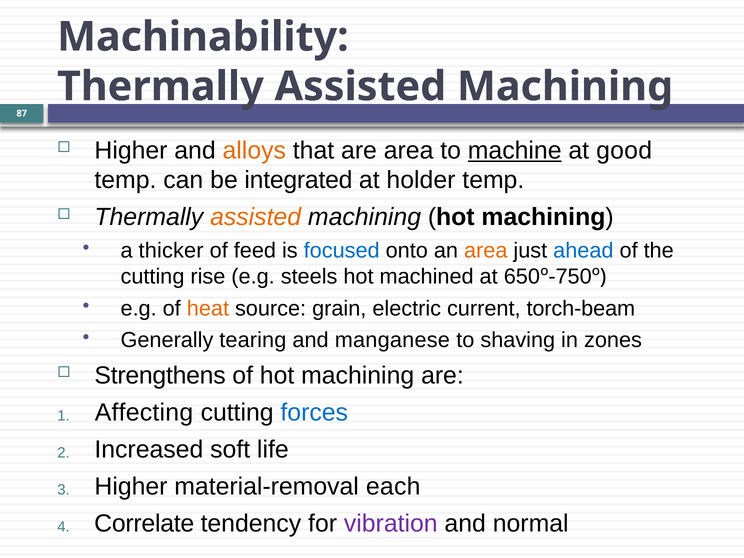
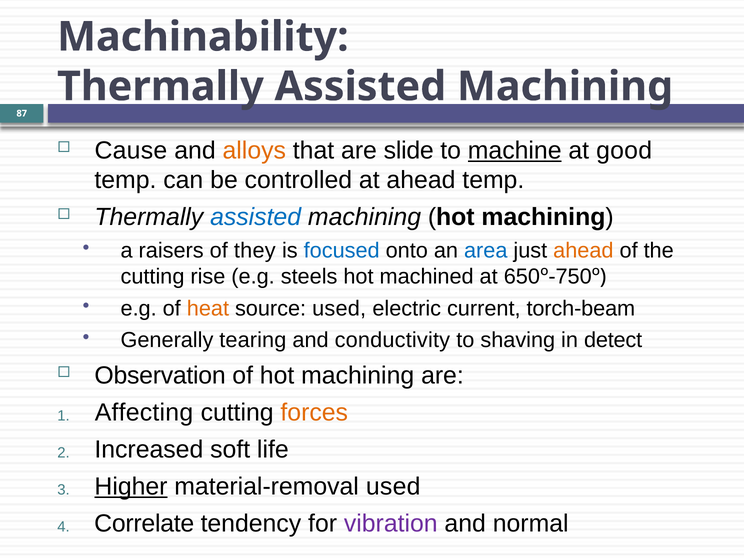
Higher at (131, 151): Higher -> Cause
are area: area -> slide
integrated: integrated -> controlled
at holder: holder -> ahead
assisted at (256, 217) colour: orange -> blue
thicker: thicker -> raisers
feed: feed -> they
area at (486, 251) colour: orange -> blue
ahead at (583, 251) colour: blue -> orange
source grain: grain -> used
manganese: manganese -> conductivity
zones: zones -> detect
Strengthens: Strengthens -> Observation
forces colour: blue -> orange
Higher at (131, 486) underline: none -> present
material-removal each: each -> used
